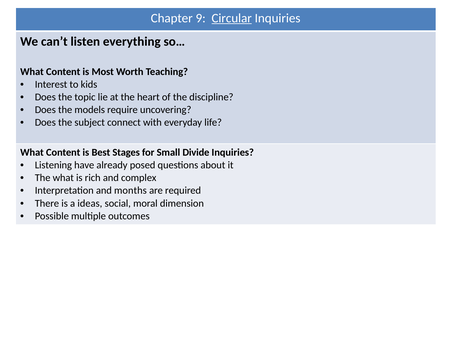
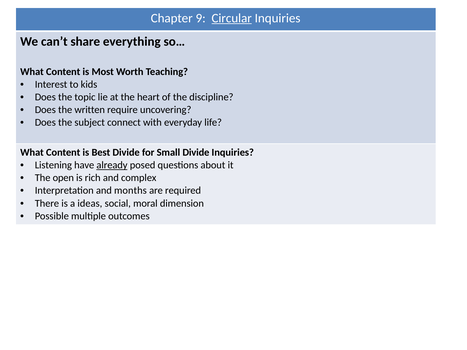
listen: listen -> share
models: models -> written
Best Stages: Stages -> Divide
already underline: none -> present
The what: what -> open
